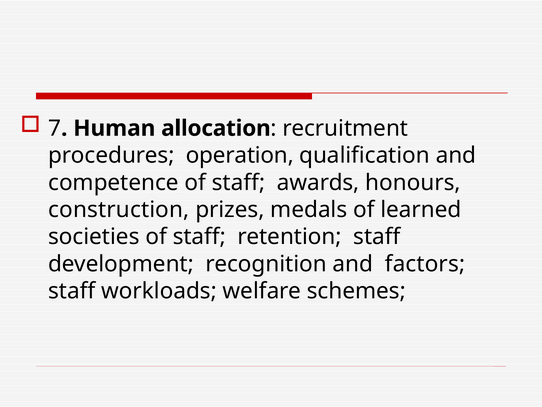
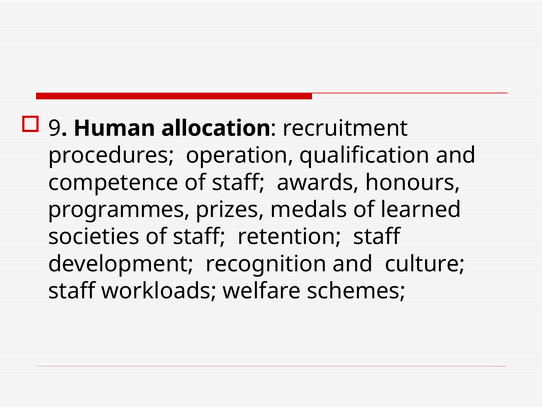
7: 7 -> 9
construction: construction -> programmes
factors: factors -> culture
